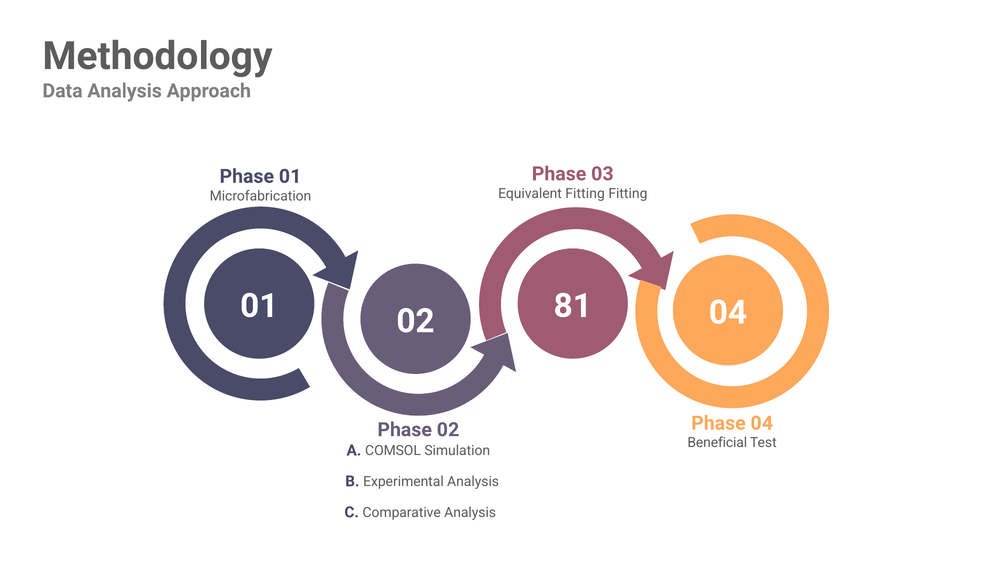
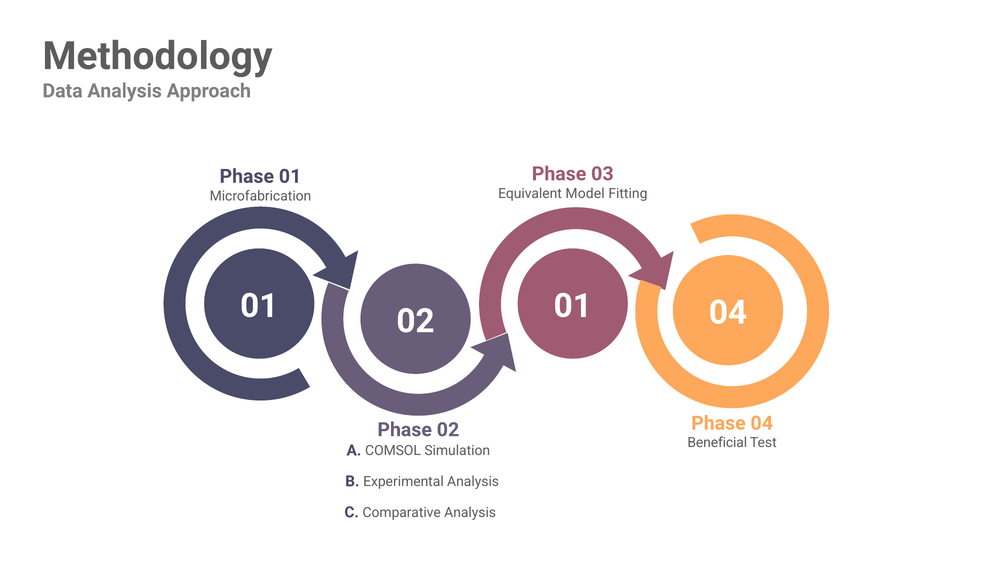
Equivalent Fitting: Fitting -> Model
01 81: 81 -> 01
